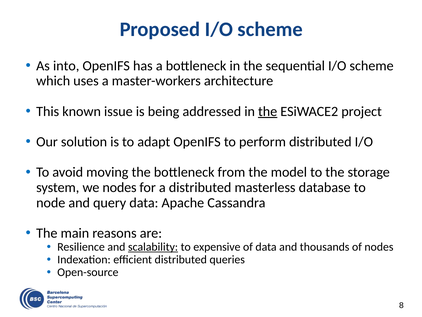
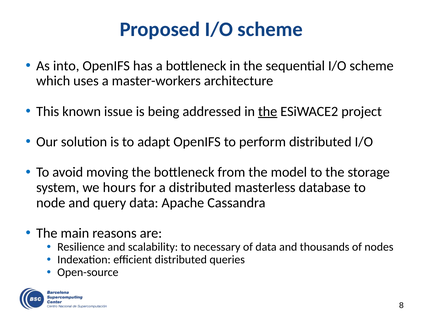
we nodes: nodes -> hours
scalability underline: present -> none
expensive: expensive -> necessary
